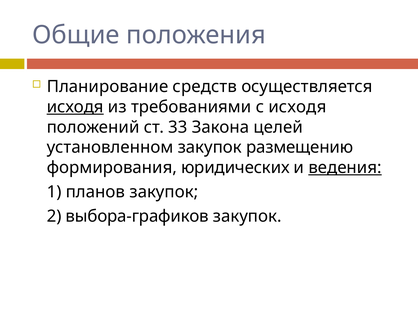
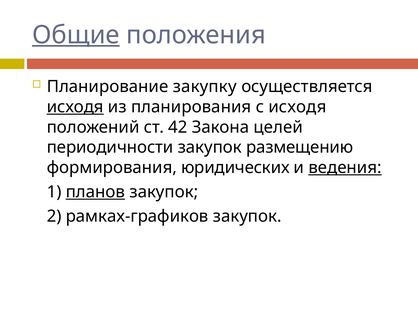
Общие underline: none -> present
средств: средств -> закупку
требованиями: требованиями -> планирования
33: 33 -> 42
установленном: установленном -> периодичности
планов underline: none -> present
выбора-графиков: выбора-графиков -> рамках-графиков
